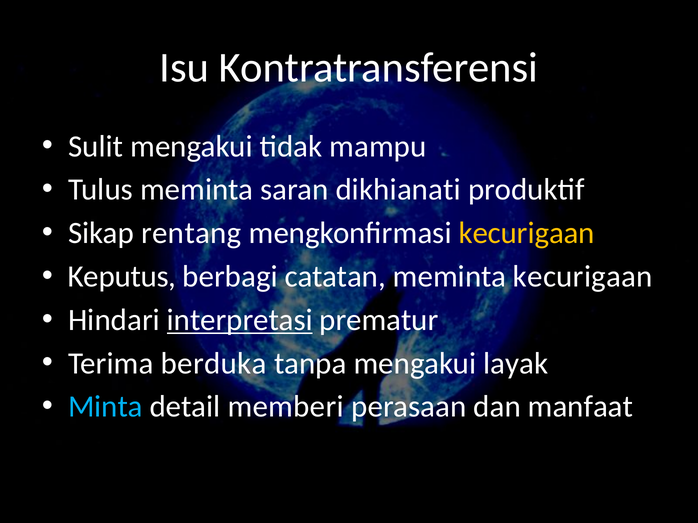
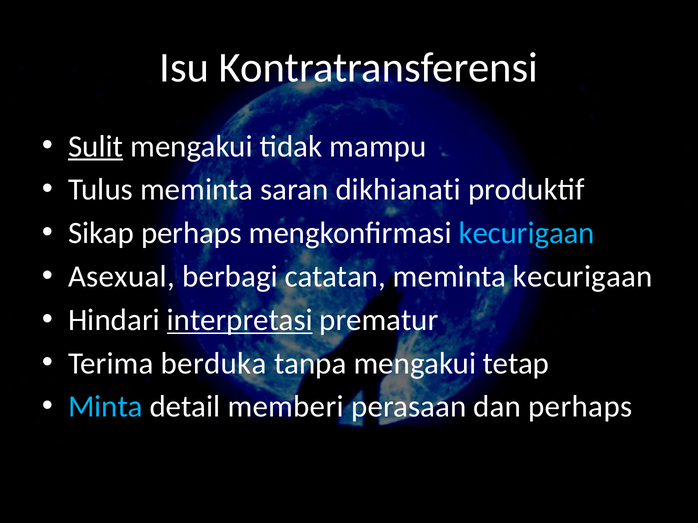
Sulit underline: none -> present
Sikap rentang: rentang -> perhaps
kecurigaan at (527, 233) colour: yellow -> light blue
Keputus: Keputus -> Asexual
layak: layak -> tetap
dan manfaat: manfaat -> perhaps
